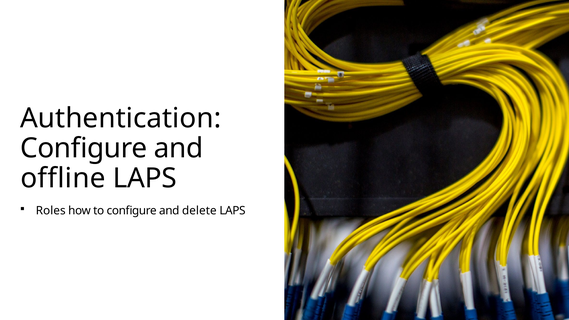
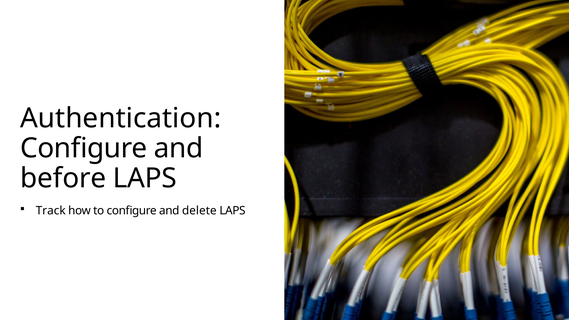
offline: offline -> before
Roles: Roles -> Track
